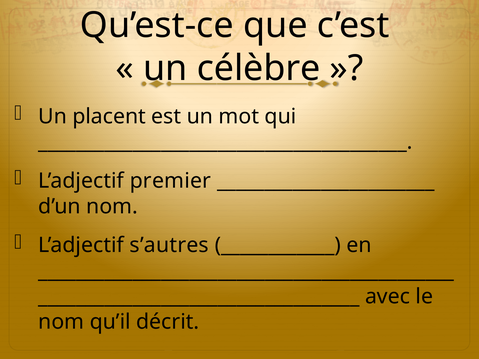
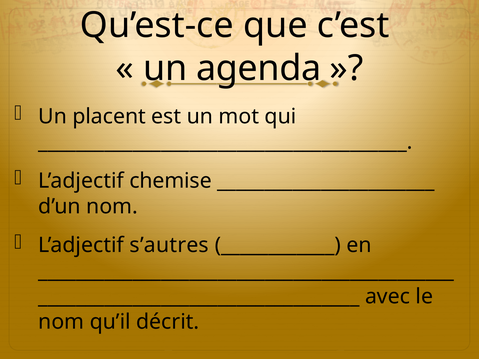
célèbre: célèbre -> agenda
premier: premier -> chemise
